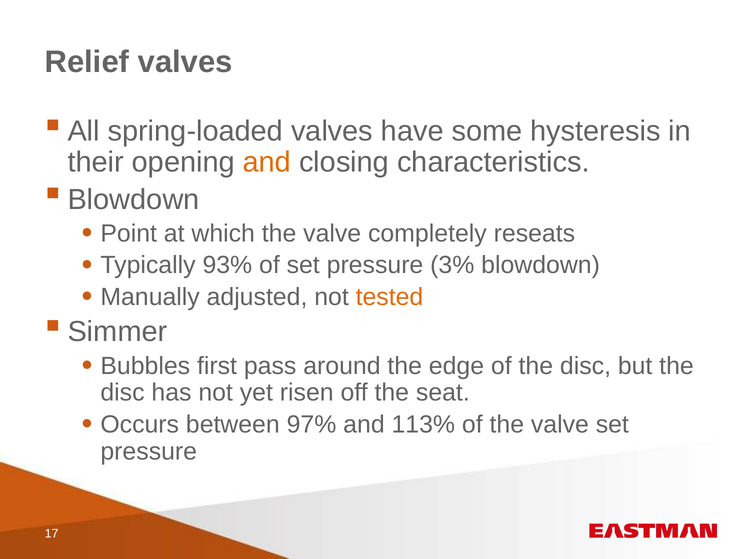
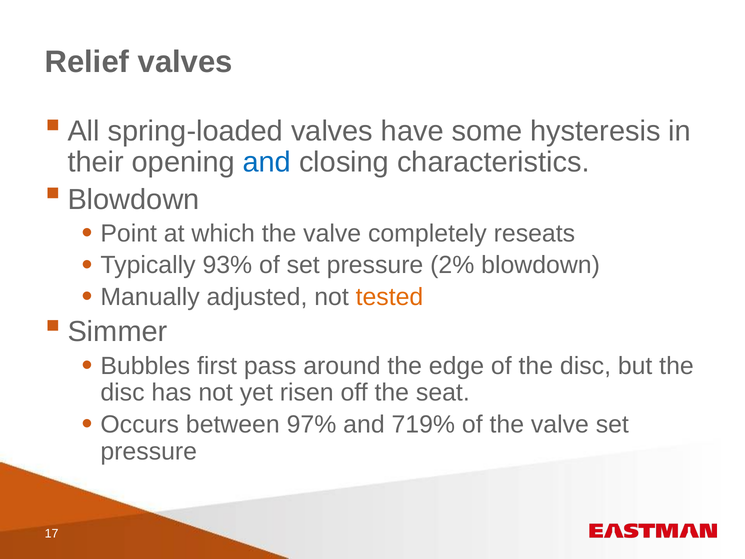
and at (267, 162) colour: orange -> blue
3%: 3% -> 2%
113%: 113% -> 719%
